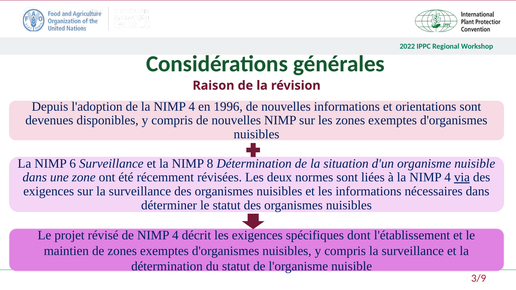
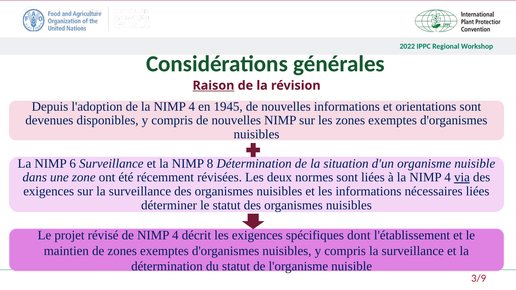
Raison underline: none -> present
1996: 1996 -> 1945
nécessaires dans: dans -> liées
